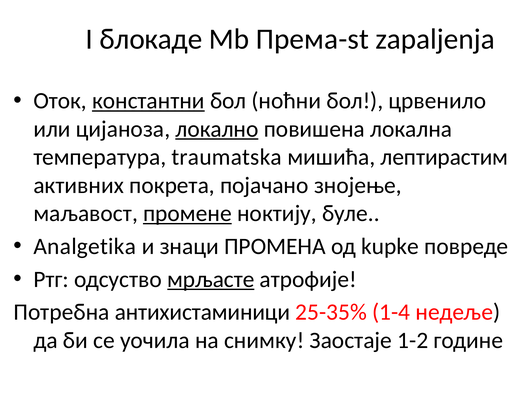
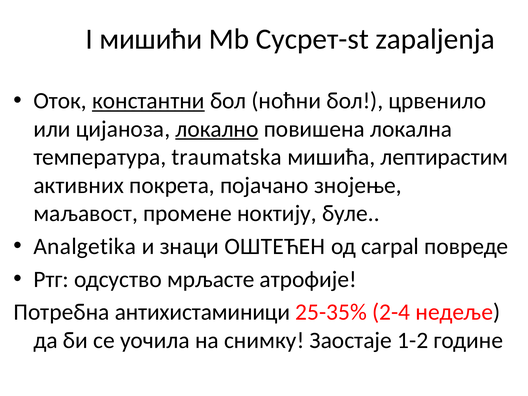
блокаде: блокаде -> мишићи
Према-st: Према-st -> Сусрет-st
промене underline: present -> none
ПРОМЕНА: ПРОМЕНА -> ОШТЕЋЕН
kupke: kupke -> carpal
мрљасте underline: present -> none
1-4: 1-4 -> 2-4
